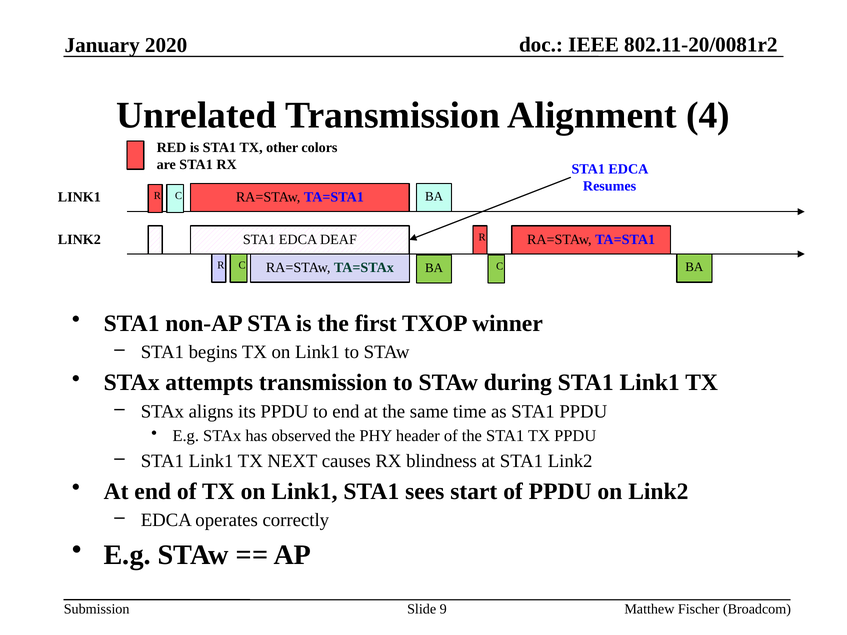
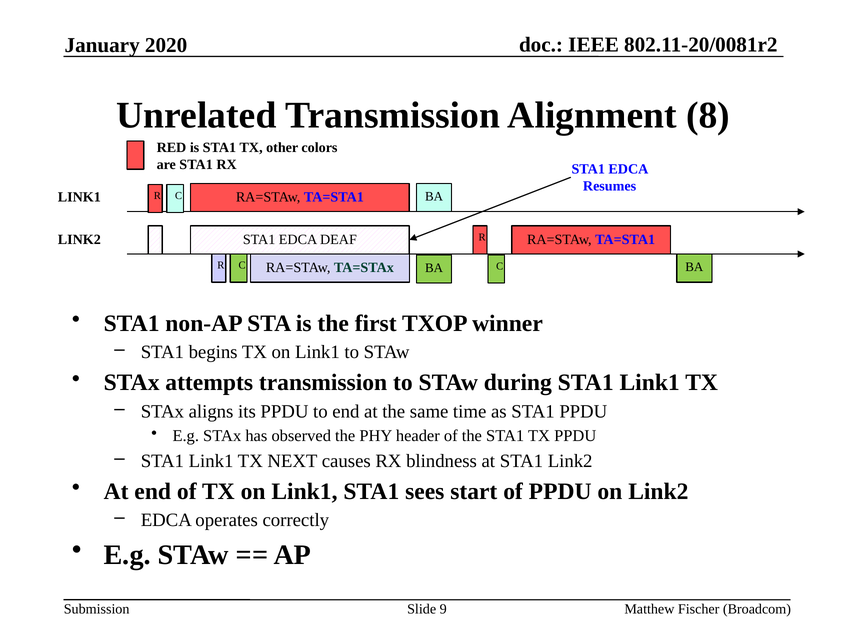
4: 4 -> 8
